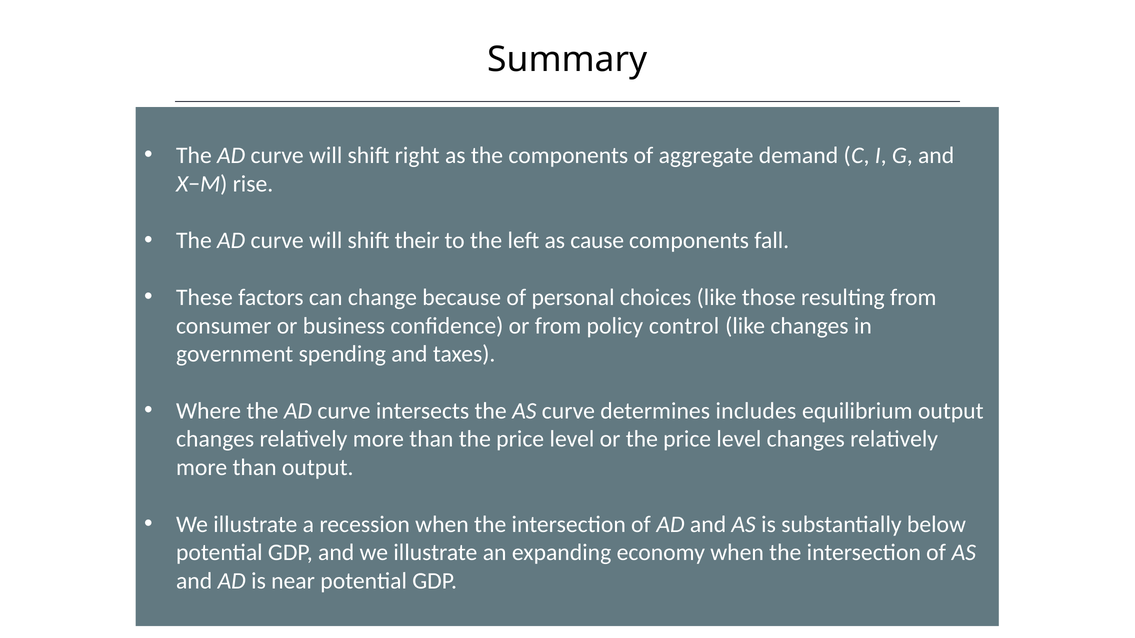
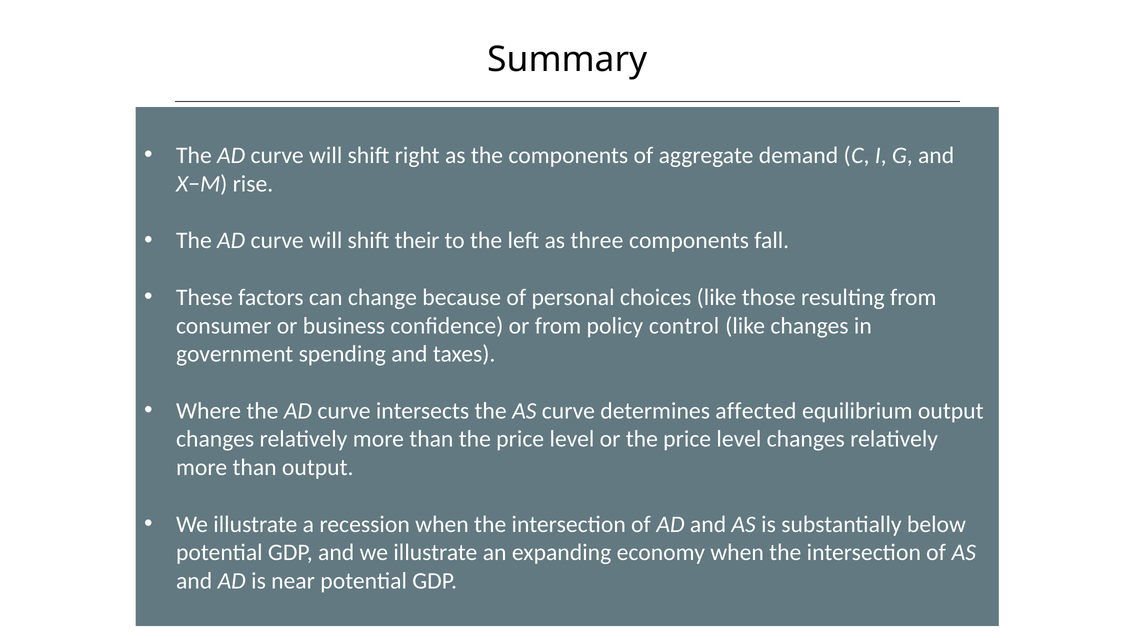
cause: cause -> three
includes: includes -> affected
